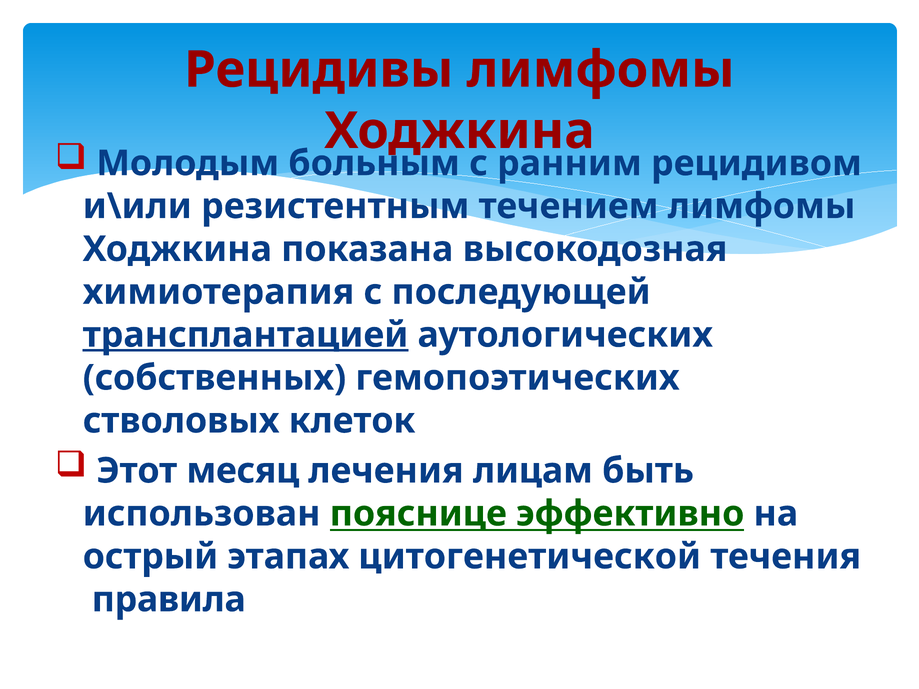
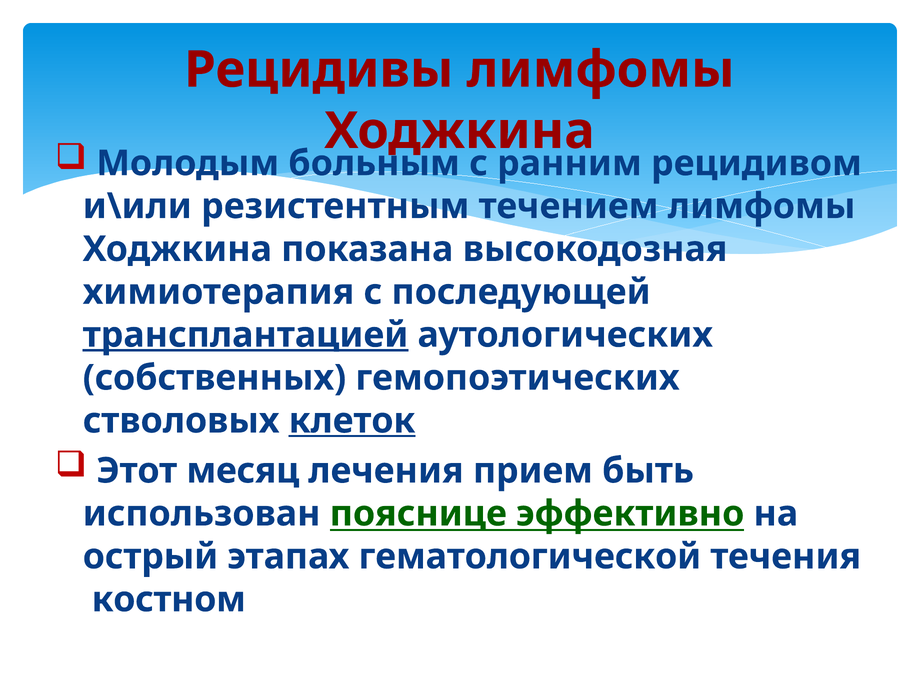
клеток underline: none -> present
лицам: лицам -> прием
цитогенетической: цитогенетической -> гематологической
правила: правила -> костном
